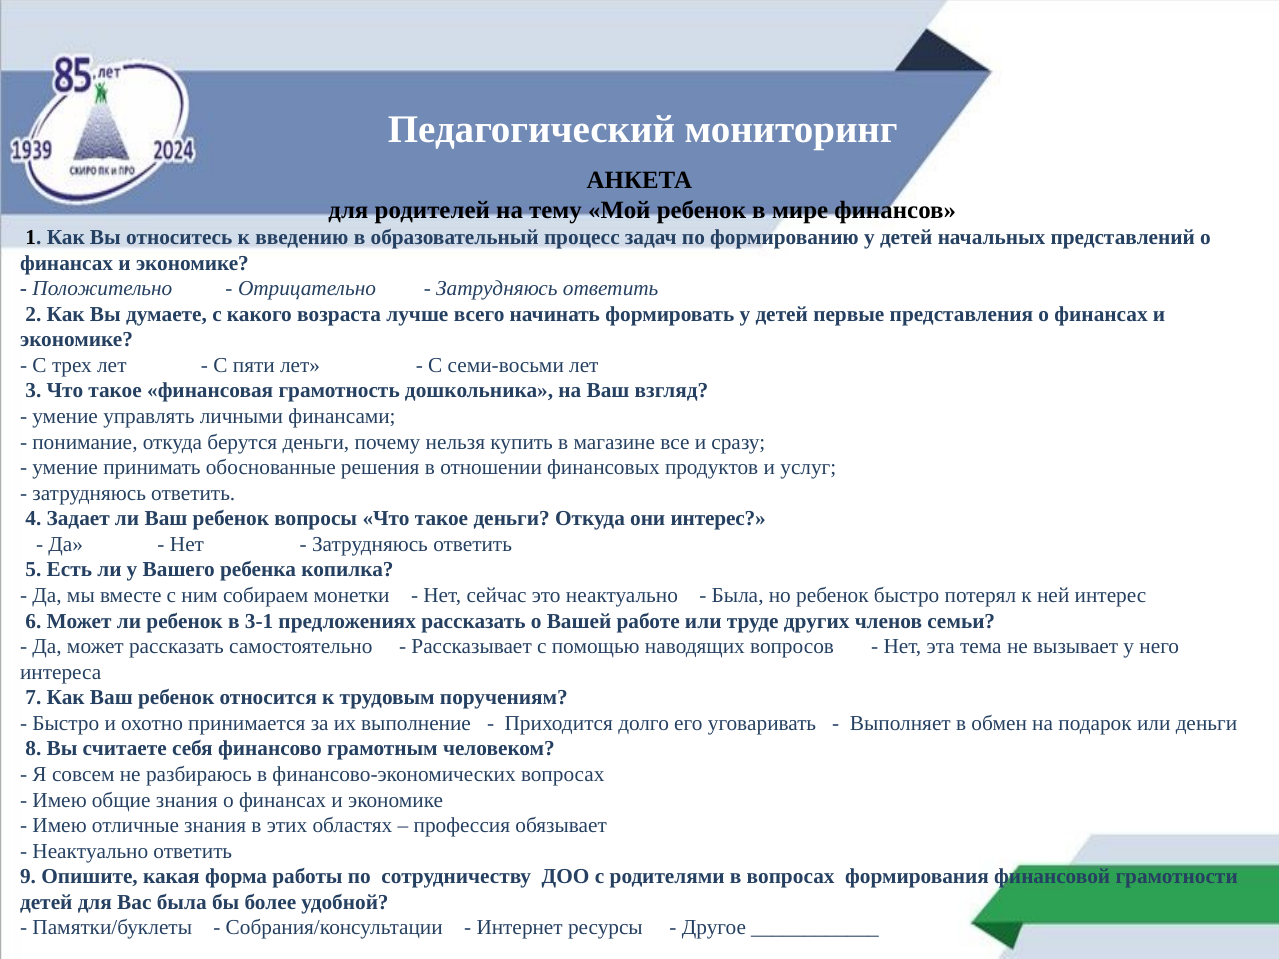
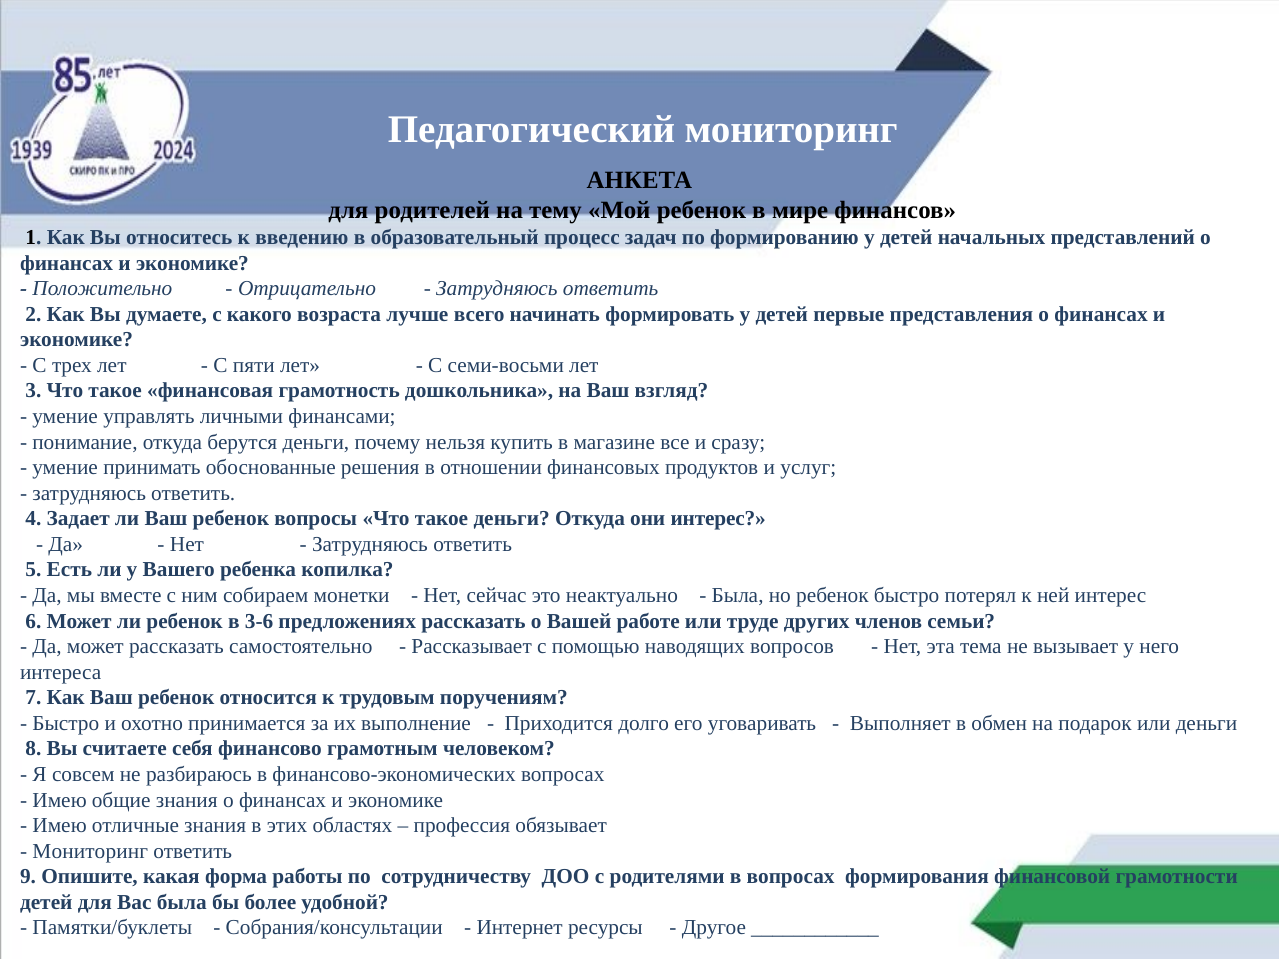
3-1: 3-1 -> 3-6
Неактуально at (90, 851): Неактуально -> Мониторинг
